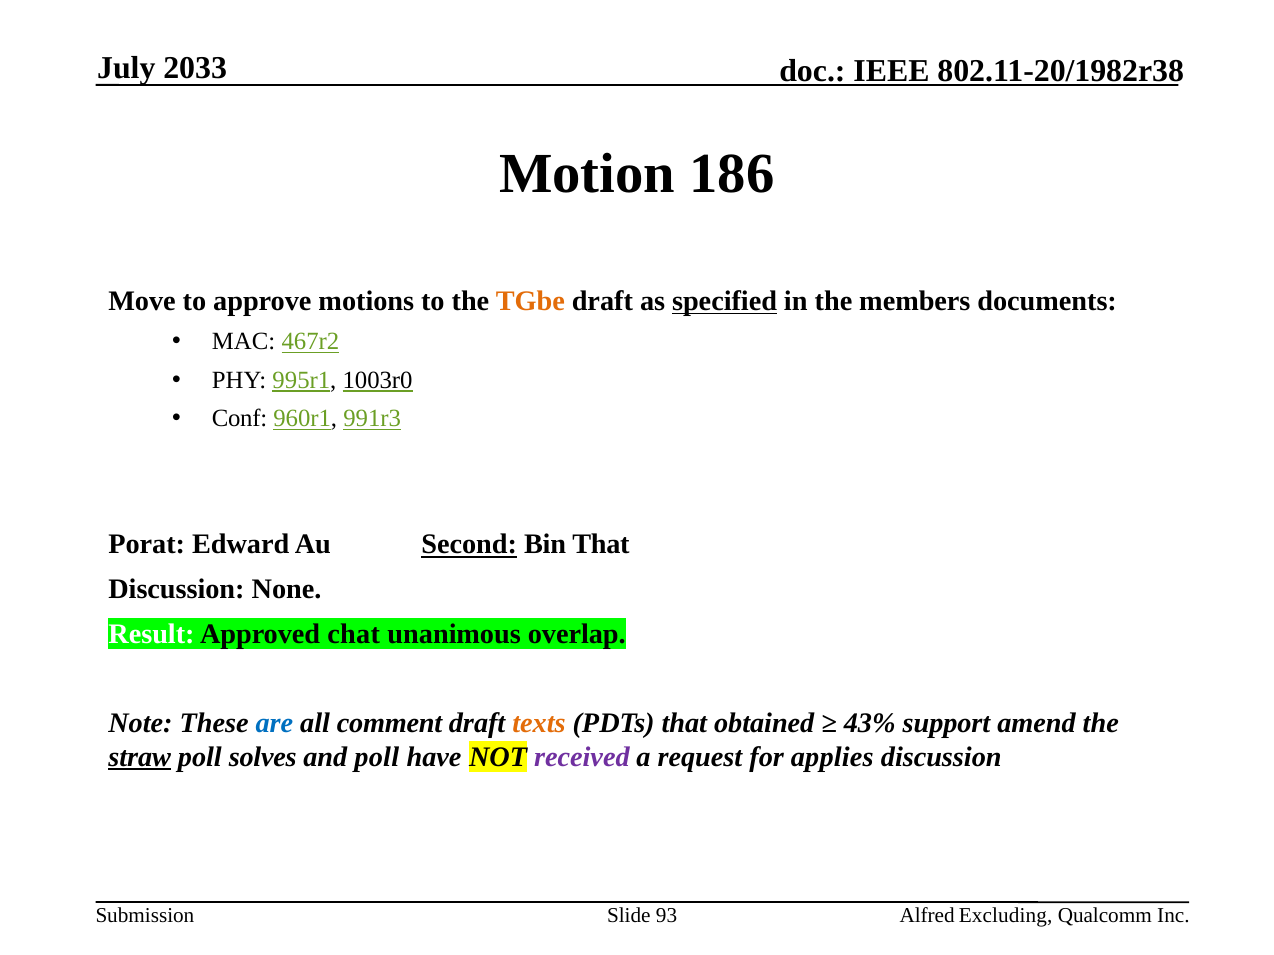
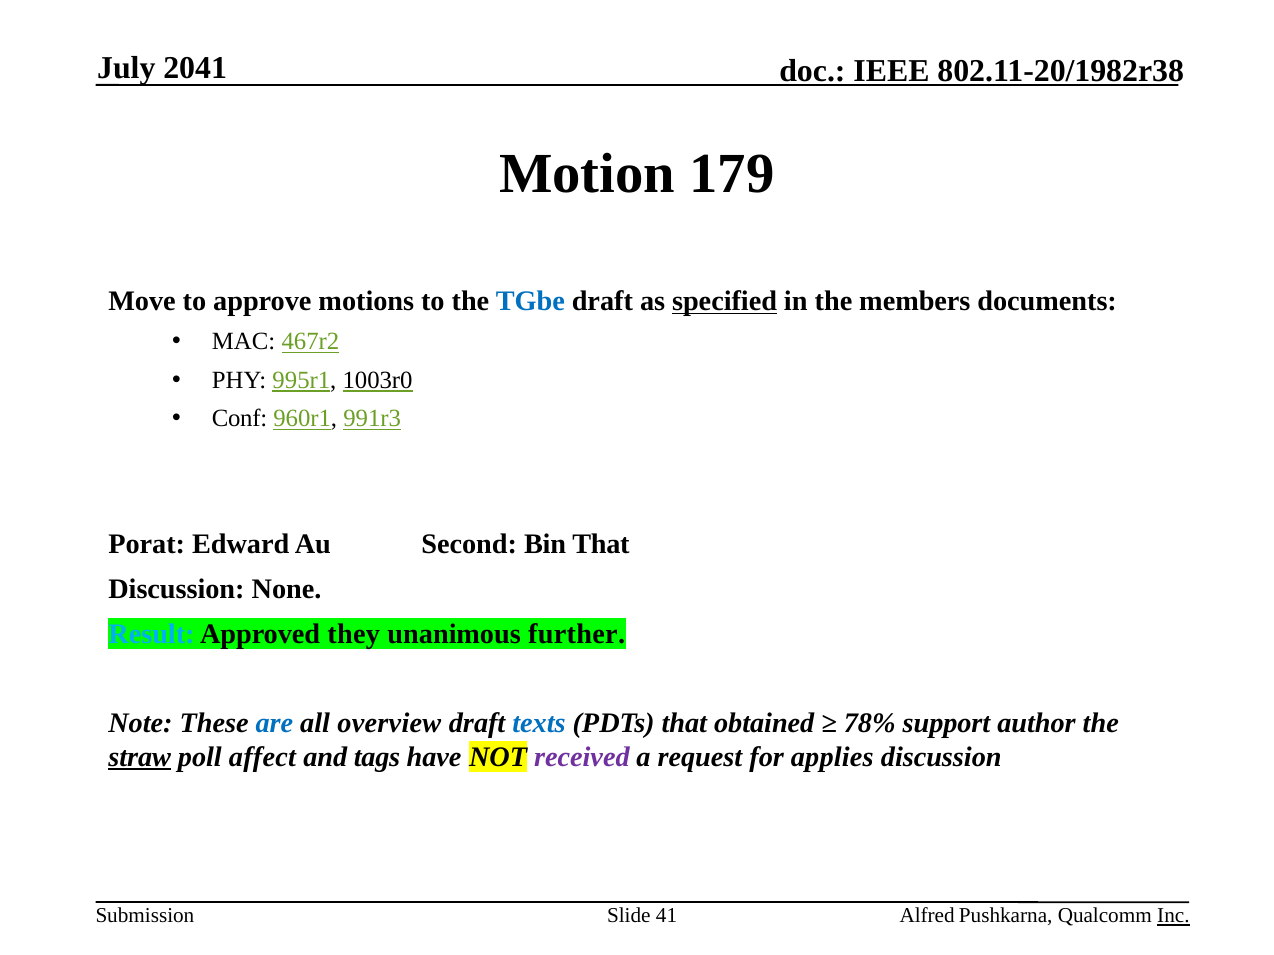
2033: 2033 -> 2041
186: 186 -> 179
TGbe colour: orange -> blue
Second underline: present -> none
Result colour: white -> light blue
chat: chat -> they
overlap: overlap -> further
comment: comment -> overview
texts colour: orange -> blue
43%: 43% -> 78%
amend: amend -> author
solves: solves -> affect
and poll: poll -> tags
93: 93 -> 41
Excluding: Excluding -> Pushkarna
Inc underline: none -> present
